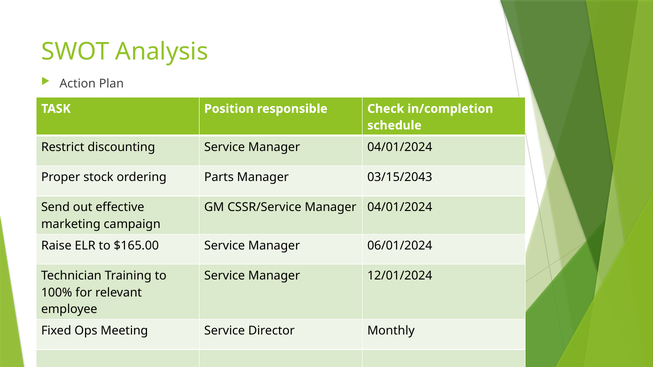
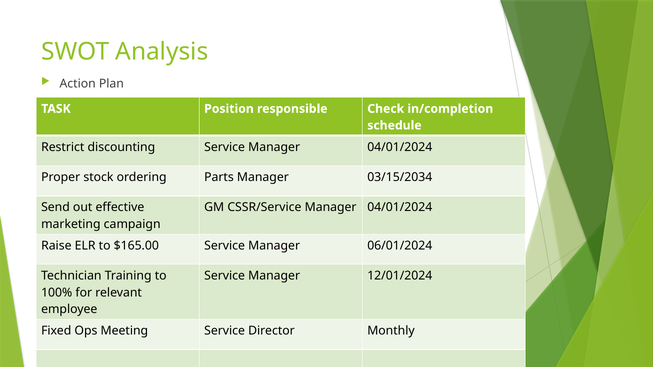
03/15/2043: 03/15/2043 -> 03/15/2034
